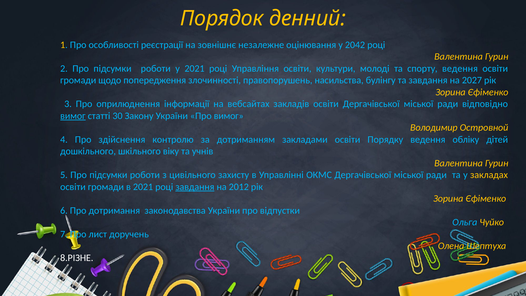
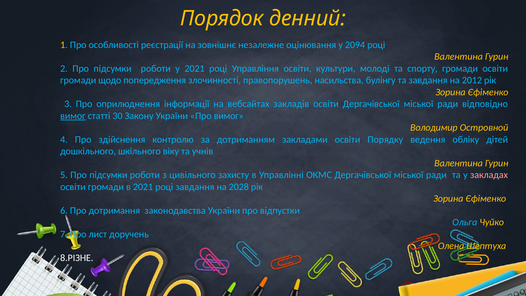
2042: 2042 -> 2094
спорту ведення: ведення -> громади
2027: 2027 -> 2012
закладах colour: yellow -> pink
завдання at (195, 187) underline: present -> none
2012: 2012 -> 2028
